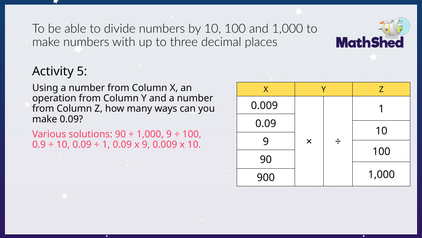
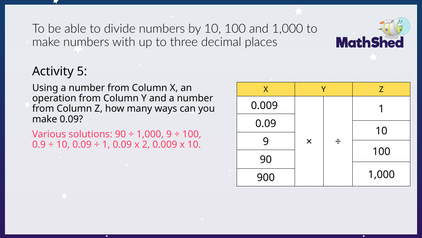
x 9: 9 -> 2
